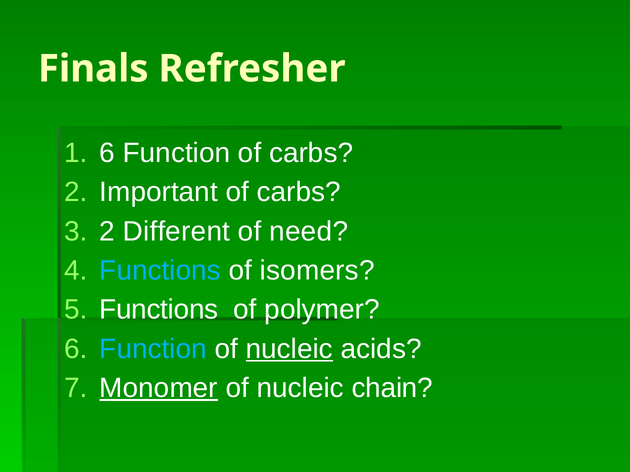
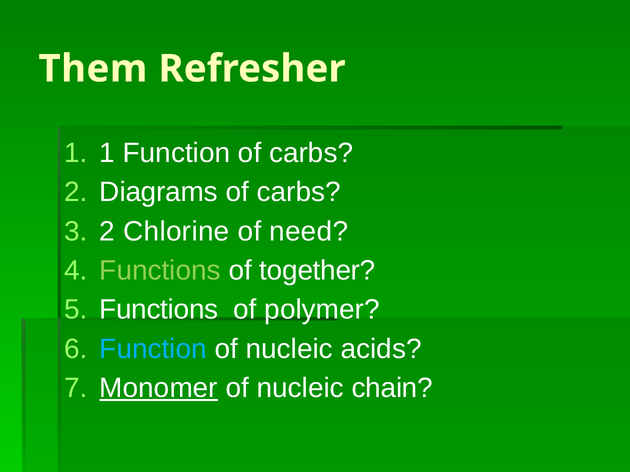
Finals: Finals -> Them
6 at (107, 153): 6 -> 1
Important: Important -> Diagrams
Different: Different -> Chlorine
Functions at (160, 271) colour: light blue -> light green
isomers: isomers -> together
nucleic at (289, 349) underline: present -> none
